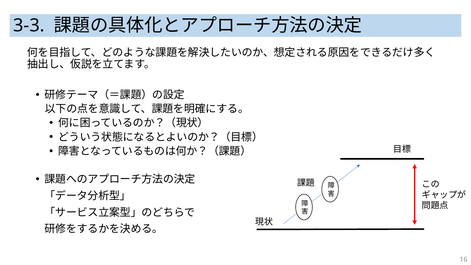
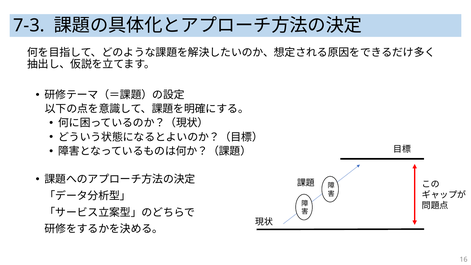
3-3: 3-3 -> 7-3
